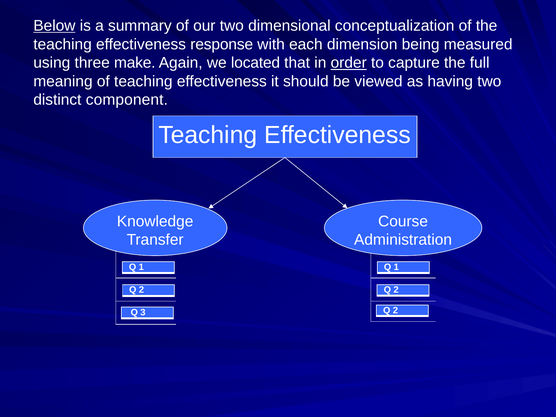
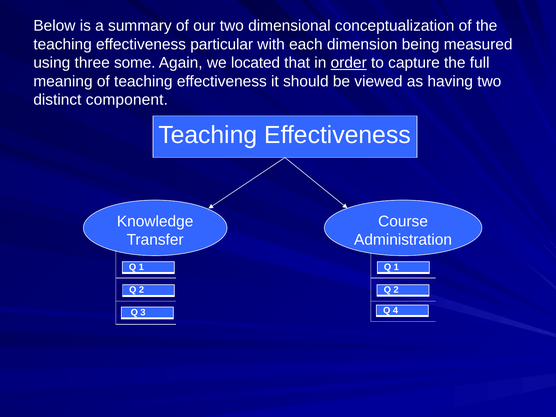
Below underline: present -> none
response: response -> particular
make: make -> some
2 at (395, 310): 2 -> 4
